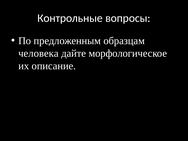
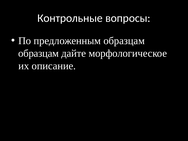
человека at (38, 53): человека -> образцам
